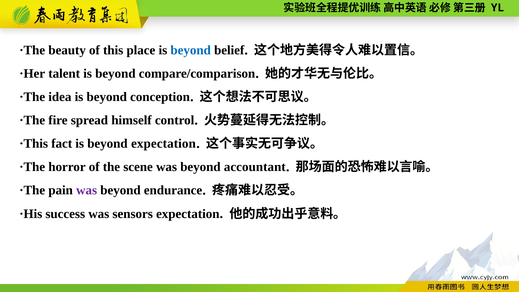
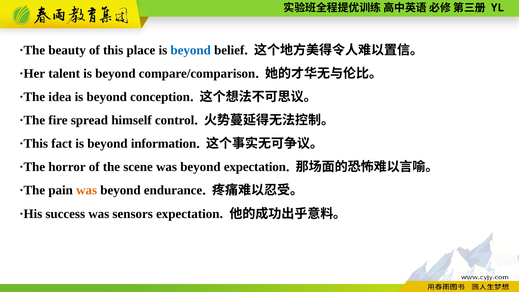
beyond expectation: expectation -> information
beyond accountant: accountant -> expectation
was at (87, 190) colour: purple -> orange
